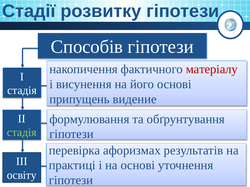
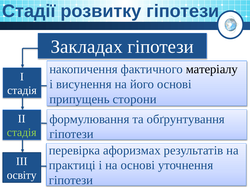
Способів: Способів -> Закладах
матеріалу colour: red -> black
видение: видение -> сторони
